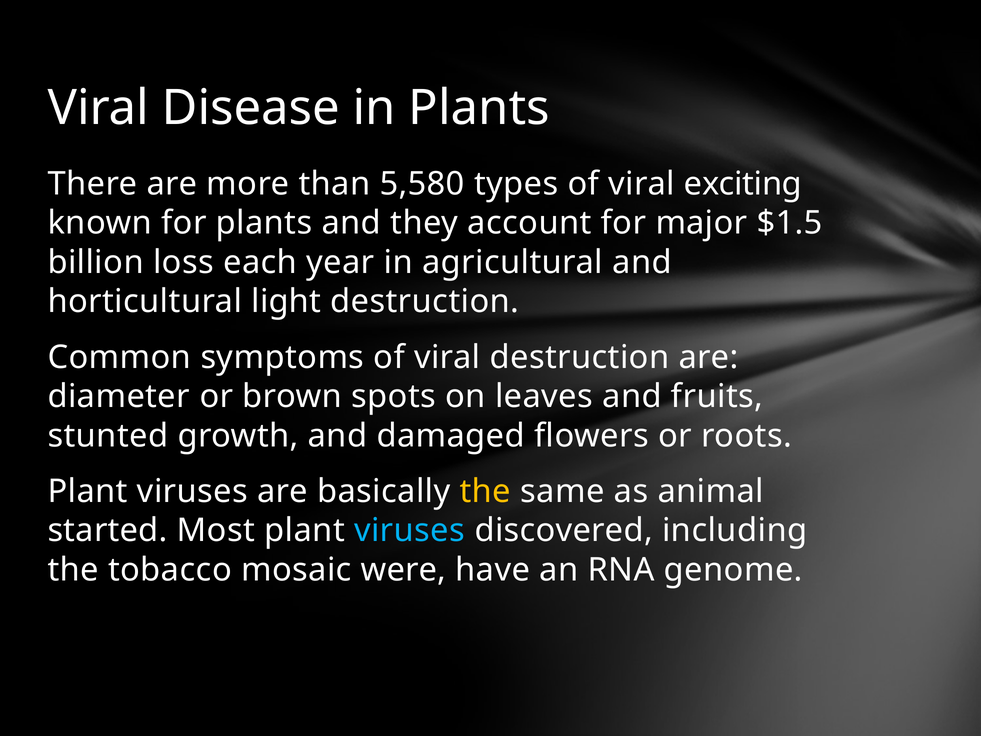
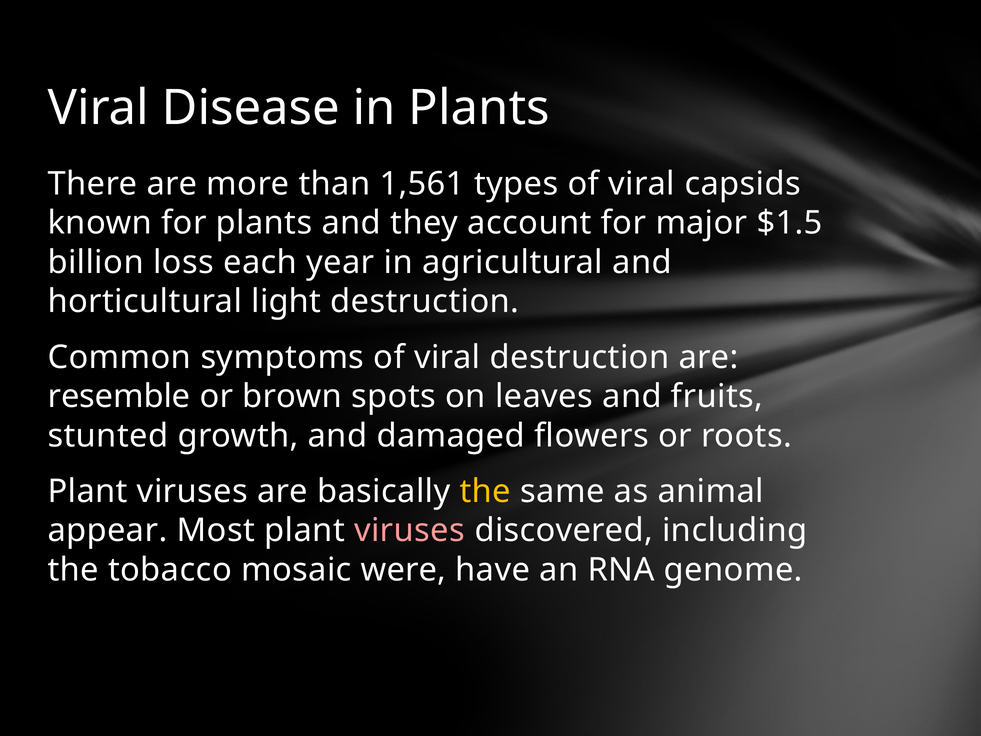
5,580: 5,580 -> 1,561
exciting: exciting -> capsids
diameter: diameter -> resemble
started: started -> appear
viruses at (410, 530) colour: light blue -> pink
